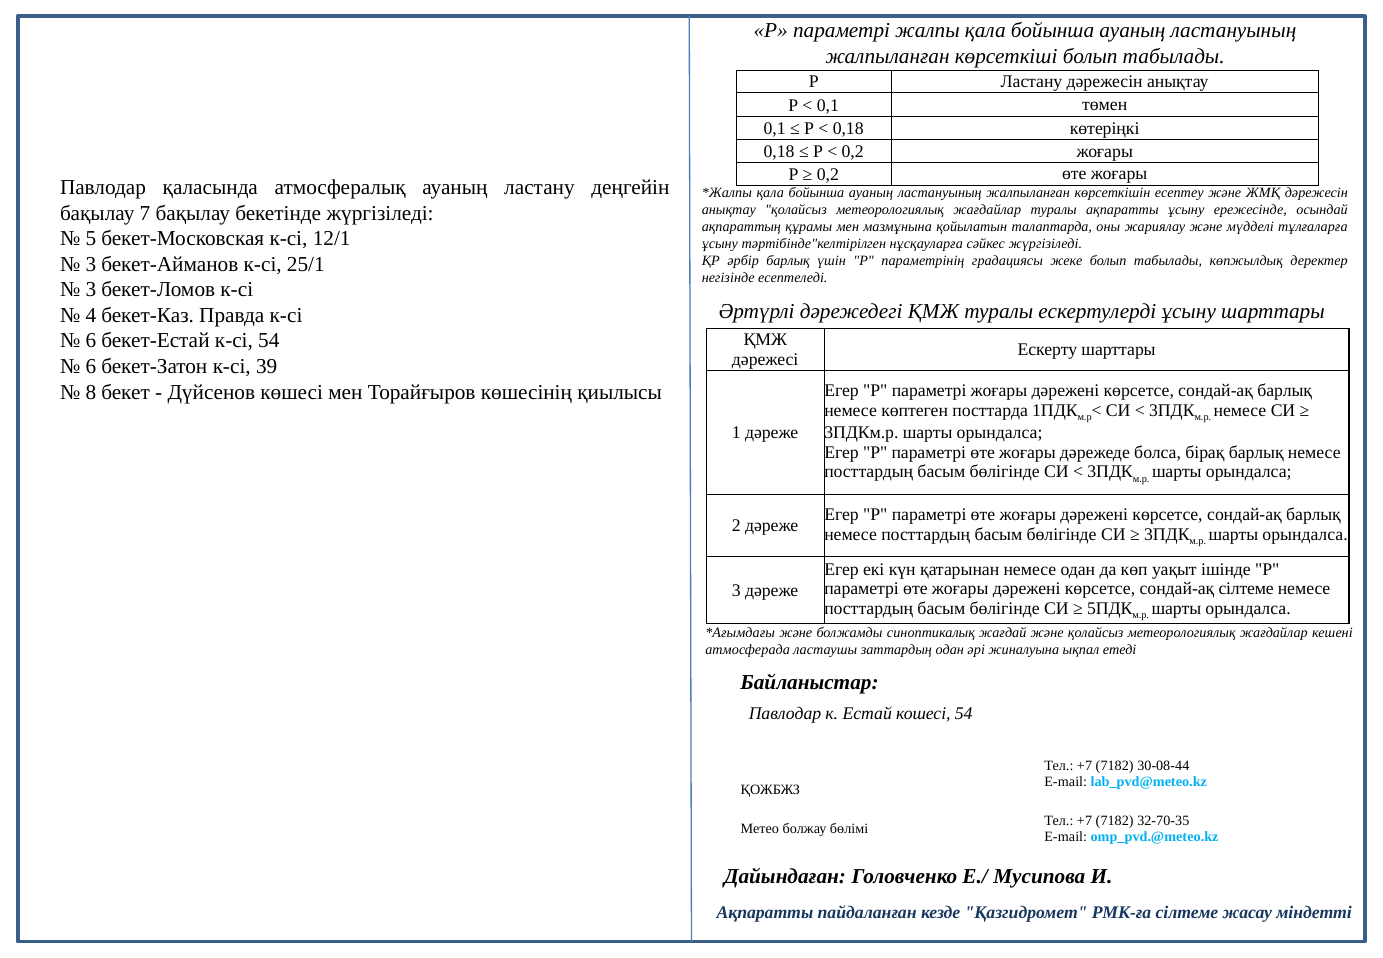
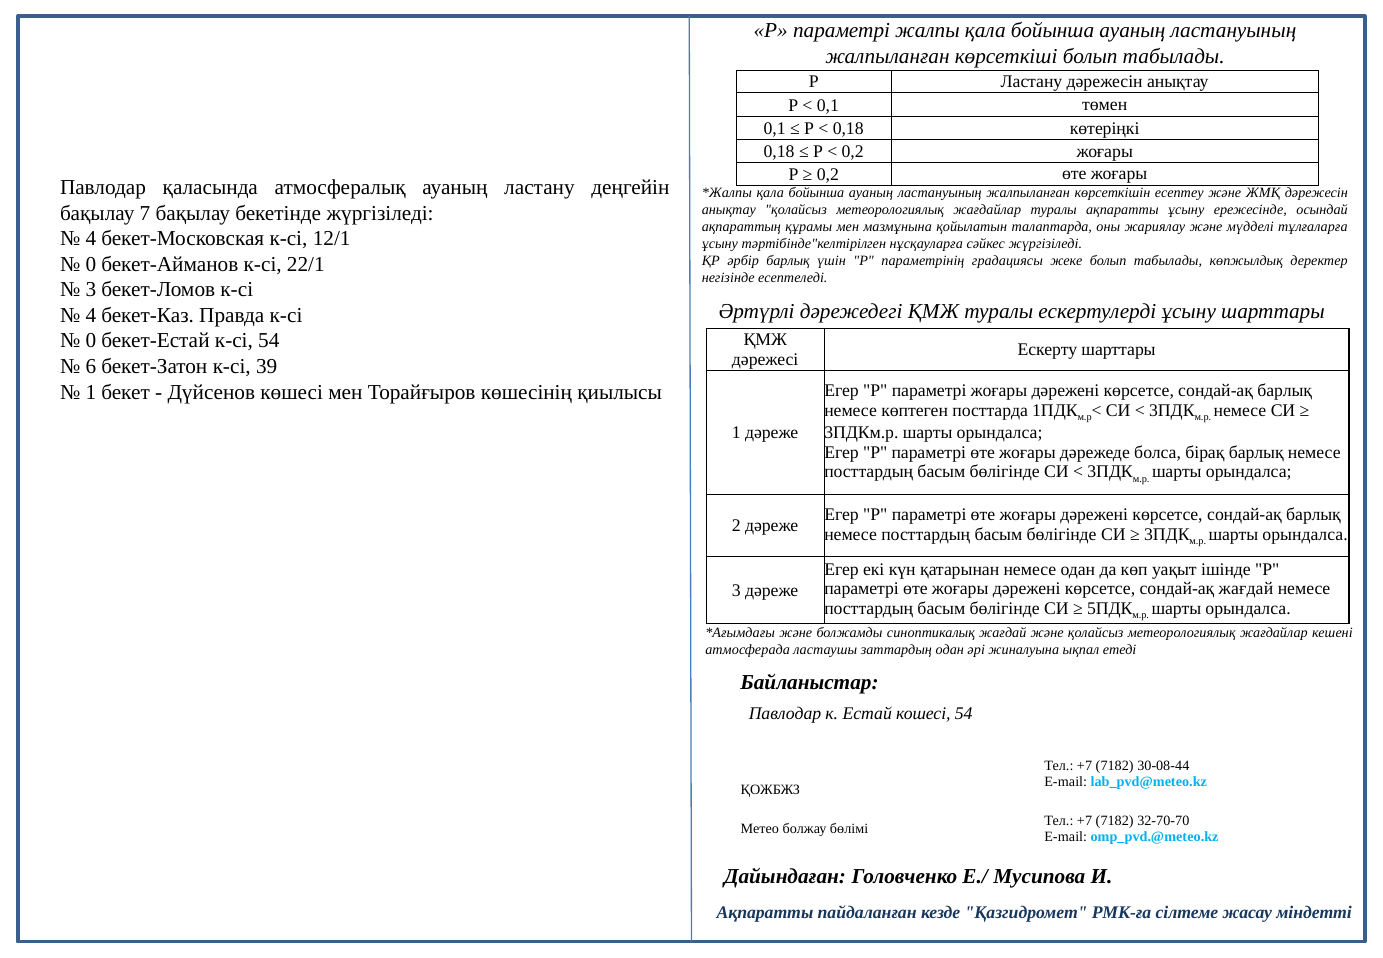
5 at (91, 239): 5 -> 4
3 at (91, 264): 3 -> 0
25/1: 25/1 -> 22/1
6 at (91, 341): 6 -> 0
8 at (91, 392): 8 -> 1
сондай-ақ сілтеме: сілтеме -> жағдай
32-70-35: 32-70-35 -> 32-70-70
